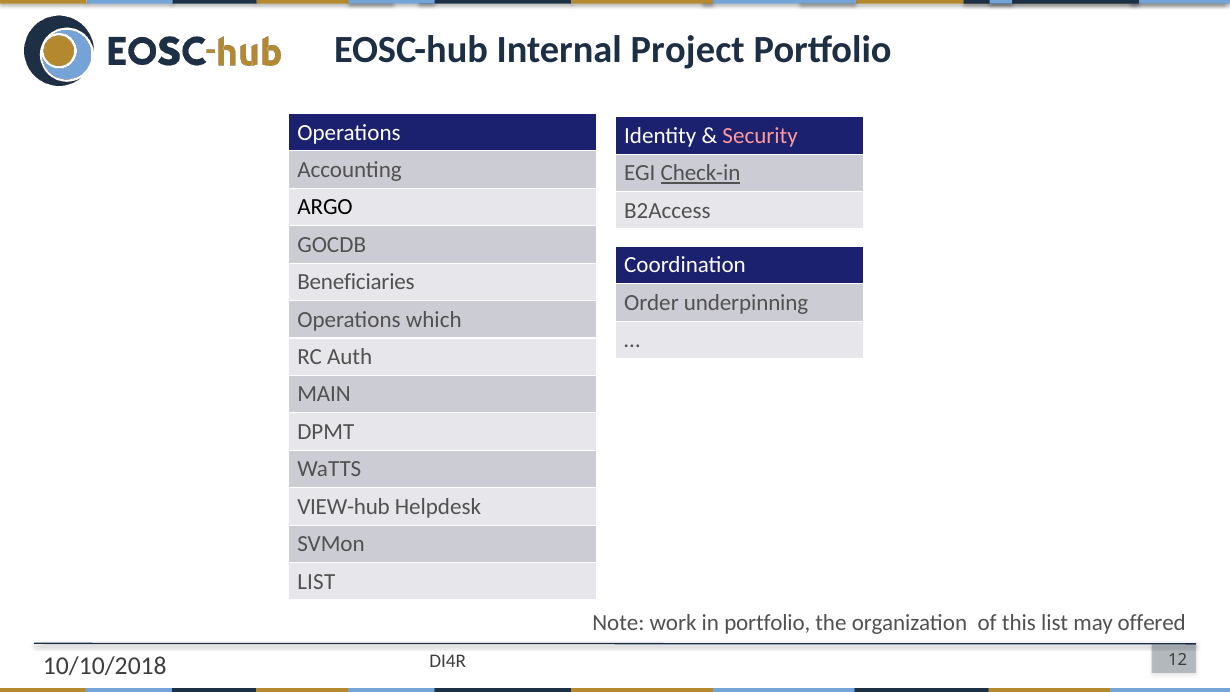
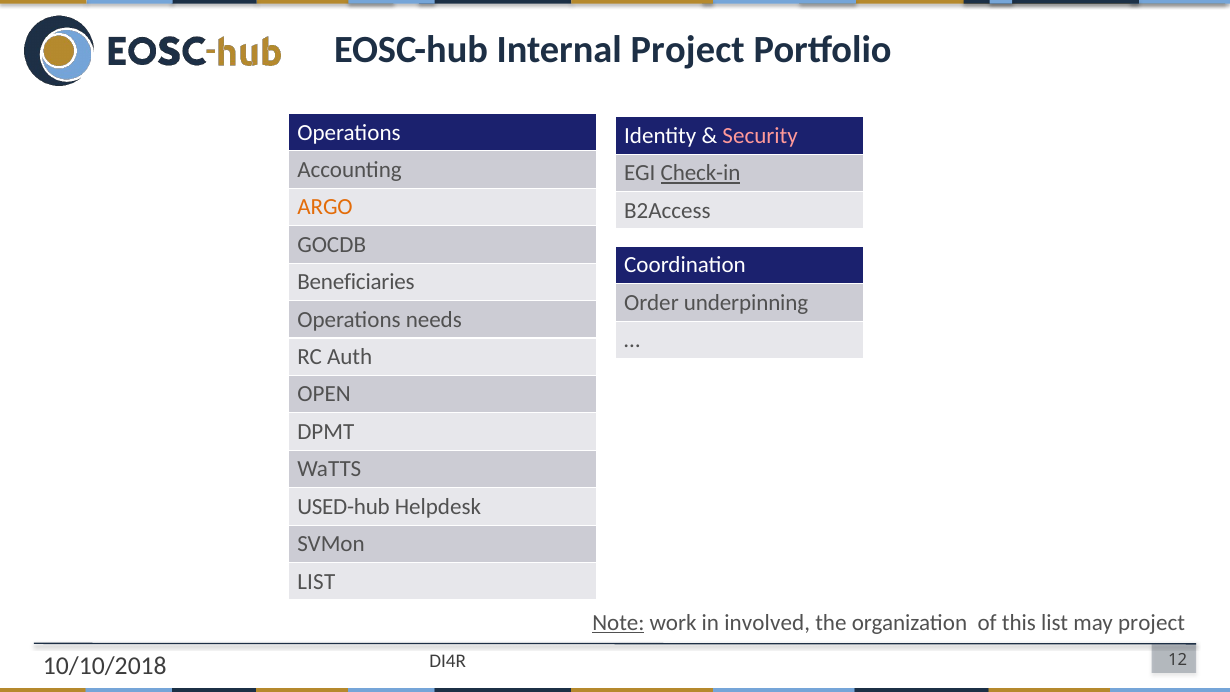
ARGO colour: black -> orange
which: which -> needs
MAIN: MAIN -> OPEN
VIEW-hub: VIEW-hub -> USED-hub
Note underline: none -> present
in portfolio: portfolio -> involved
may offered: offered -> project
